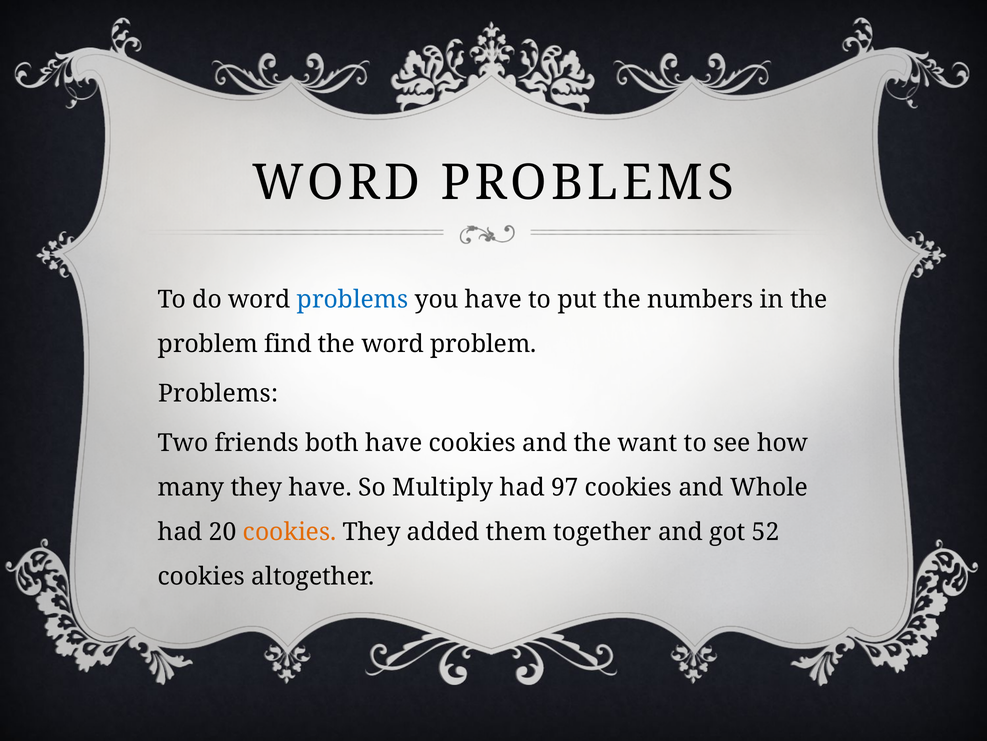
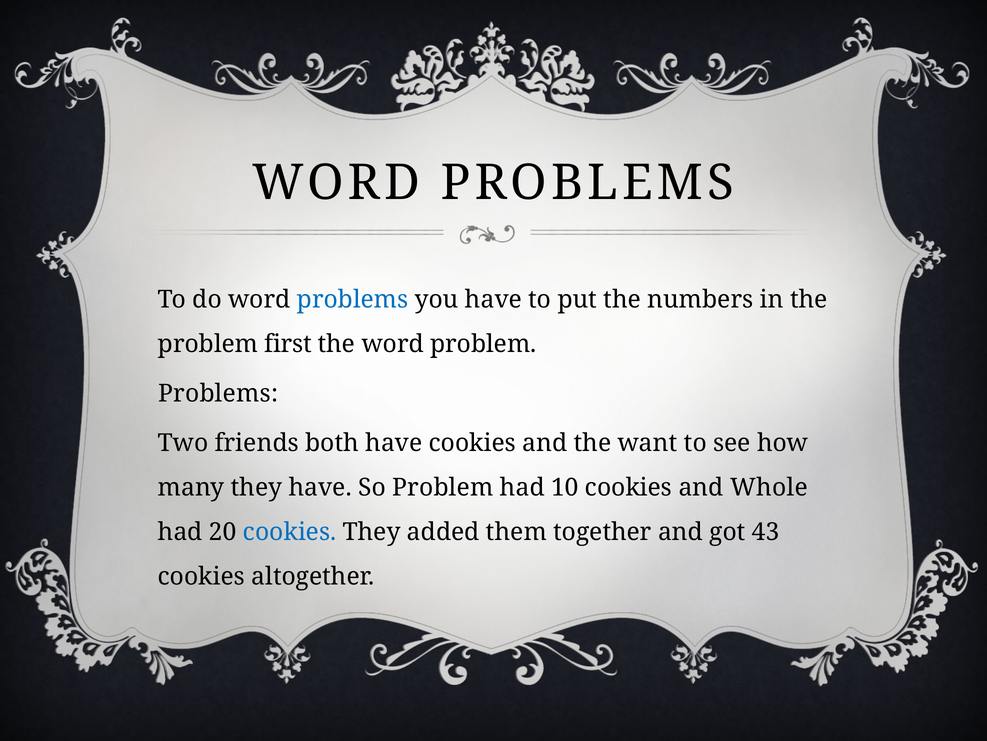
find: find -> first
So Multiply: Multiply -> Problem
97: 97 -> 10
cookies at (290, 531) colour: orange -> blue
52: 52 -> 43
